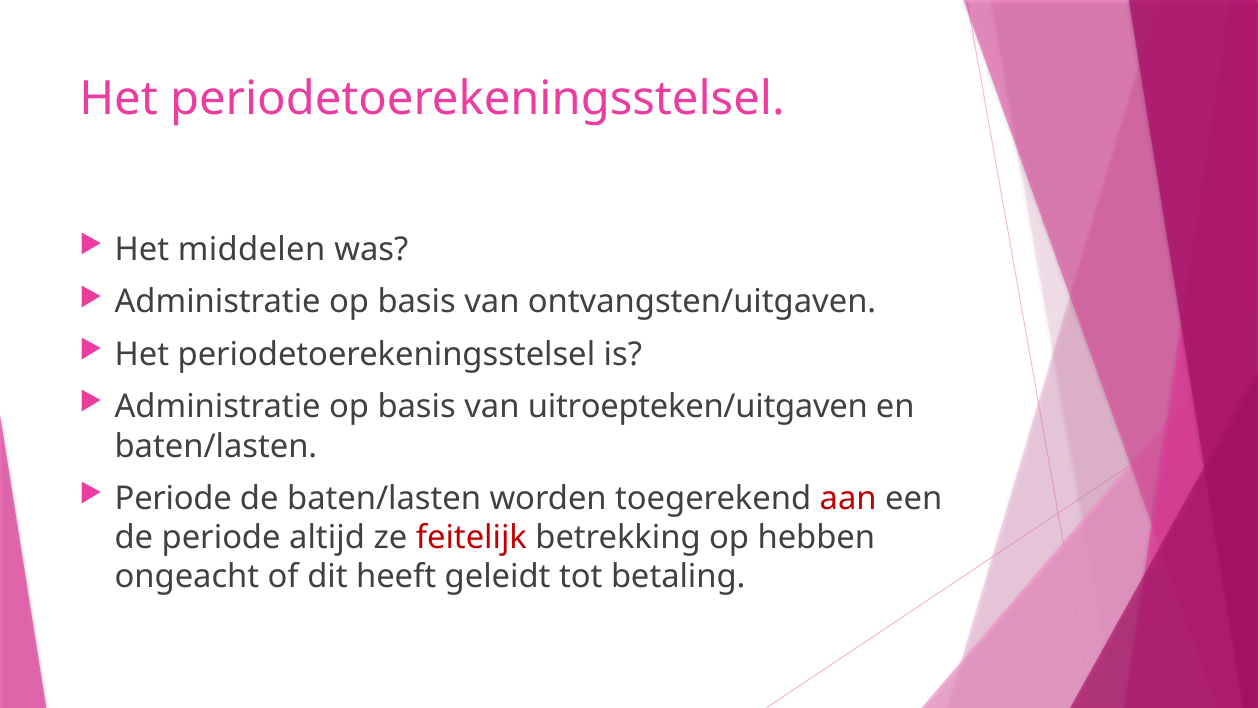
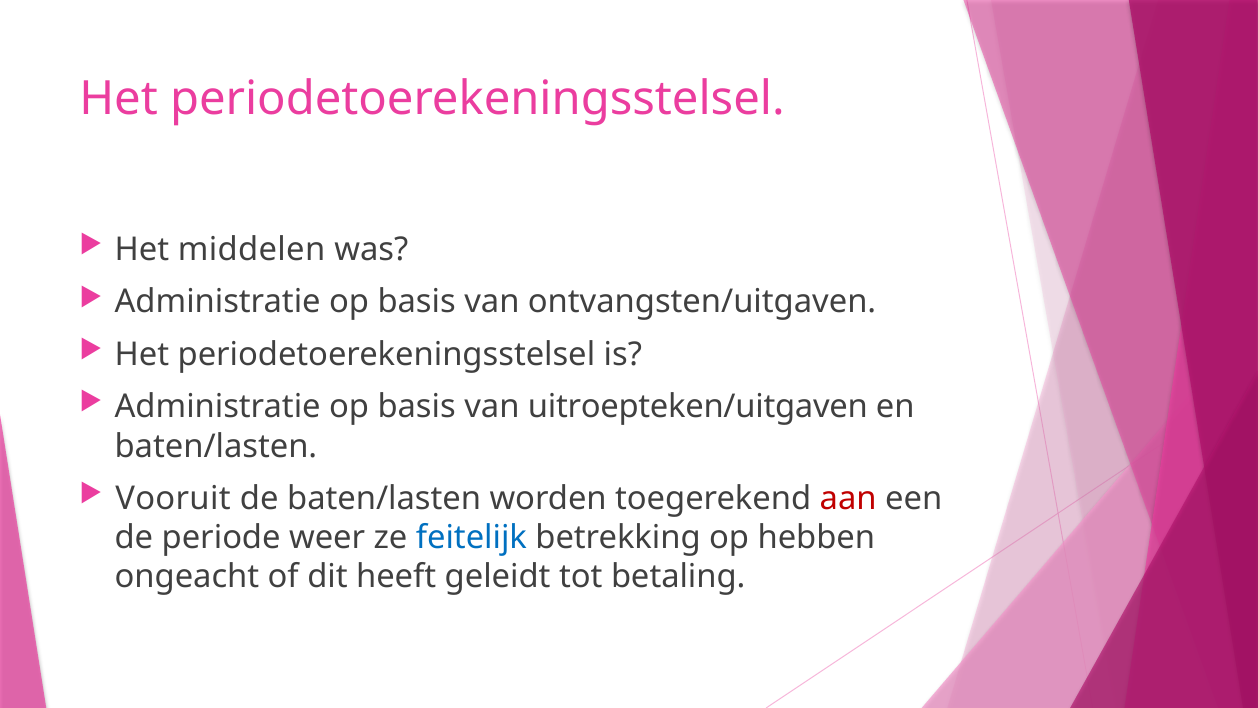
Periode at (173, 498): Periode -> Vooruit
altijd: altijd -> weer
feitelijk colour: red -> blue
